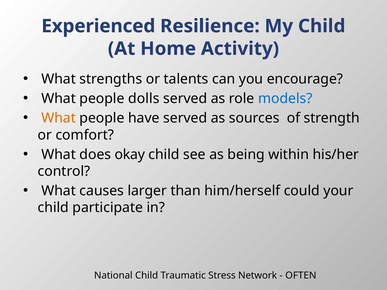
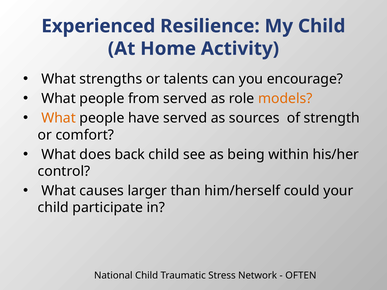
dolls: dolls -> from
models colour: blue -> orange
okay: okay -> back
